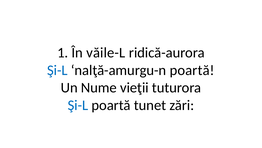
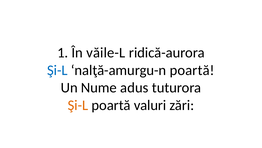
vieţii: vieţii -> adus
Şi-L at (78, 105) colour: blue -> orange
tunet: tunet -> valuri
